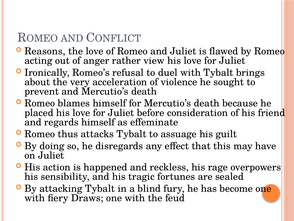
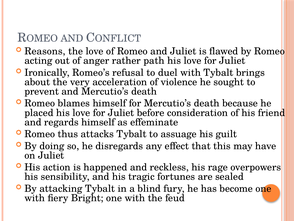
view: view -> path
Draws: Draws -> Bright
